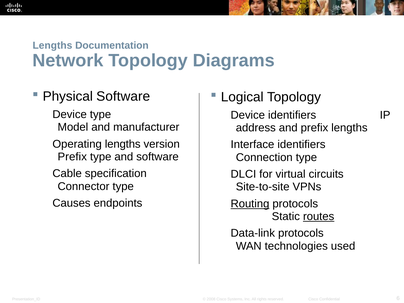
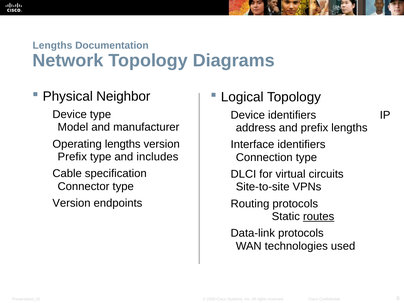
Physical Software: Software -> Neighbor
and software: software -> includes
Causes at (72, 203): Causes -> Version
Routing underline: present -> none
